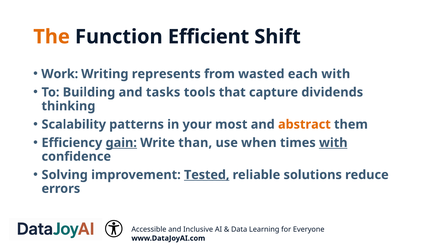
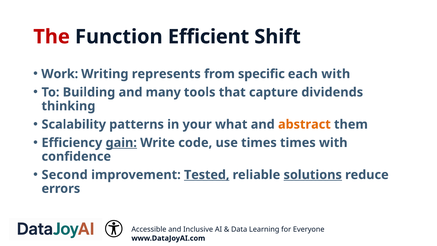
The colour: orange -> red
wasted: wasted -> specific
tasks: tasks -> many
most: most -> what
than: than -> code
use when: when -> times
with at (333, 143) underline: present -> none
Solving: Solving -> Second
solutions underline: none -> present
